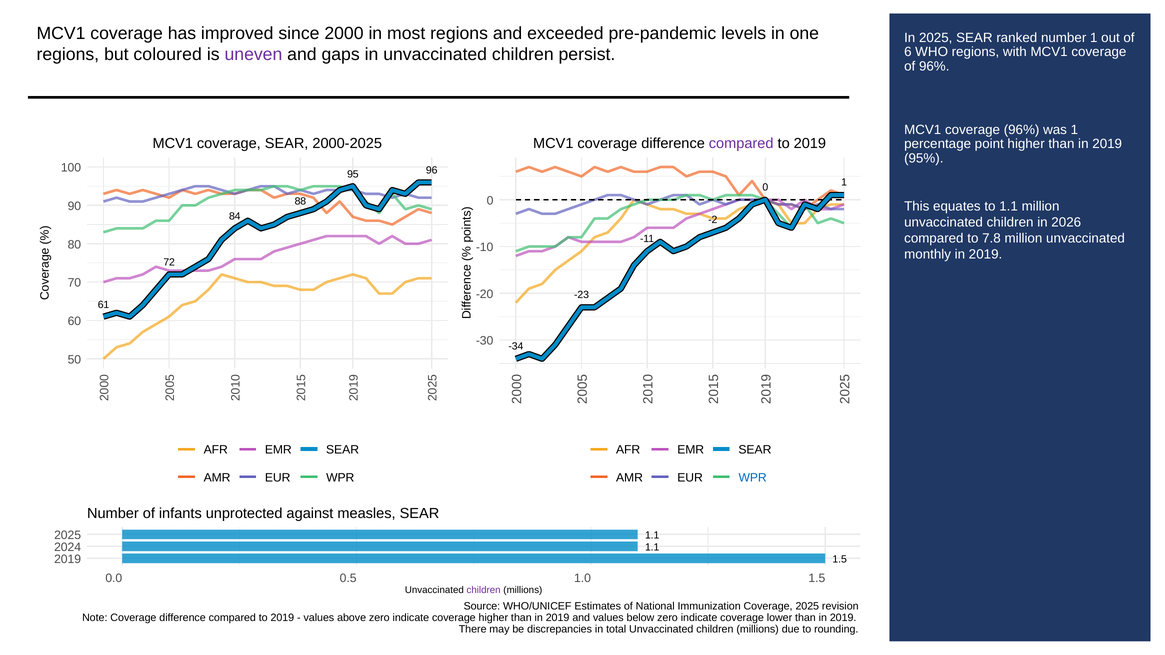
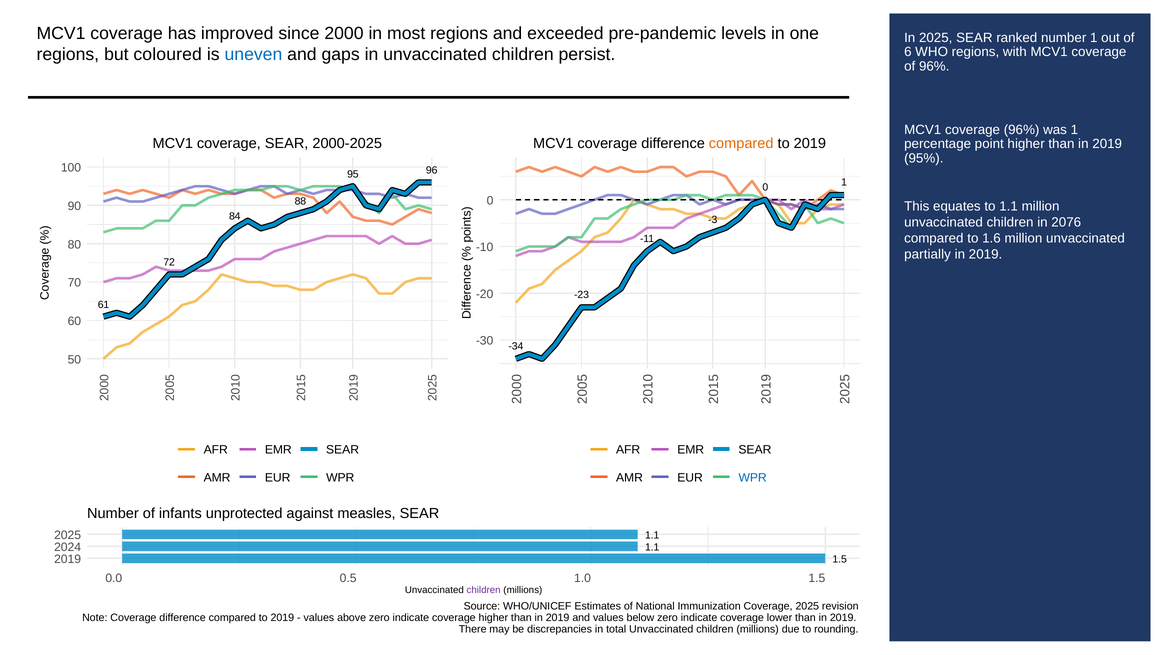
uneven colour: purple -> blue
compared at (741, 144) colour: purple -> orange
-2: -2 -> -3
2026: 2026 -> 2076
7.8: 7.8 -> 1.6
monthly: monthly -> partially
